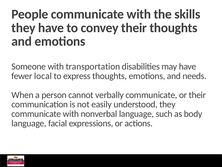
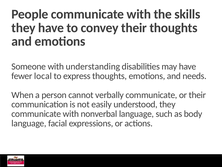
transportation: transportation -> understanding
